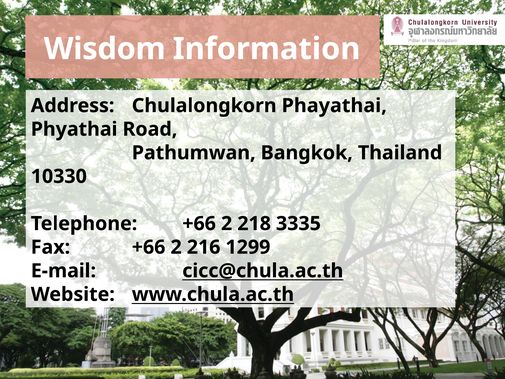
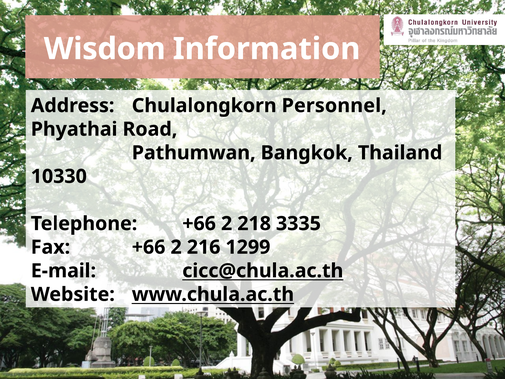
Phayathai: Phayathai -> Personnel
